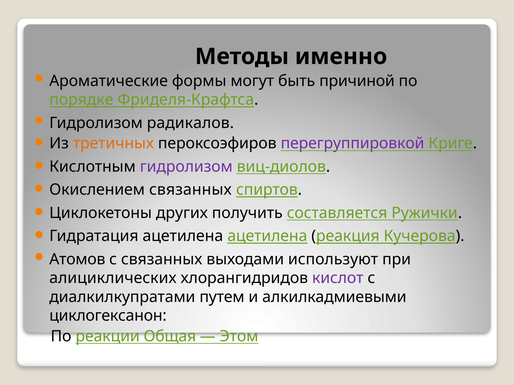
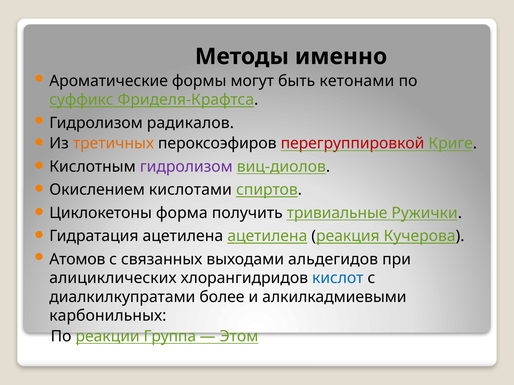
причиной: причиной -> кетонами
порядке: порядке -> суффикс
перегруппировкой colour: purple -> red
связанных at (190, 190): связанных -> кислотами
других: других -> форма
составляется: составляется -> тривиальные
используют: используют -> альдегидов
кислот colour: purple -> blue
путем: путем -> более
циклогексанон: циклогексанон -> карбонильных
Общая: Общая -> Группа
